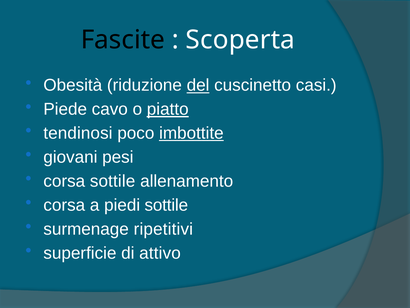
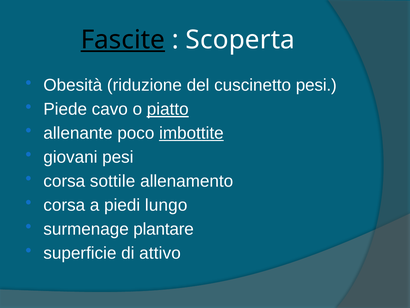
Fascite underline: none -> present
del underline: present -> none
cuscinetto casi: casi -> pesi
tendinosi: tendinosi -> allenante
piedi sottile: sottile -> lungo
ripetitivi: ripetitivi -> plantare
